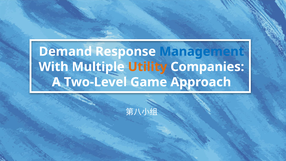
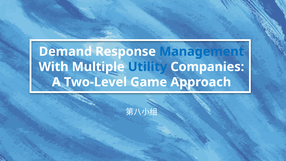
Utility colour: orange -> blue
